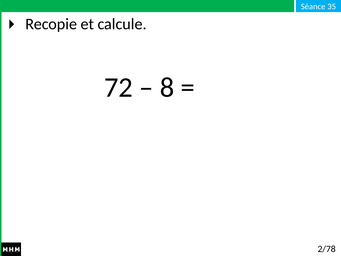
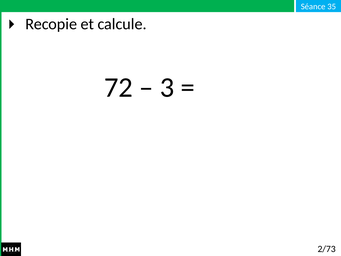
8: 8 -> 3
2/78: 2/78 -> 2/73
